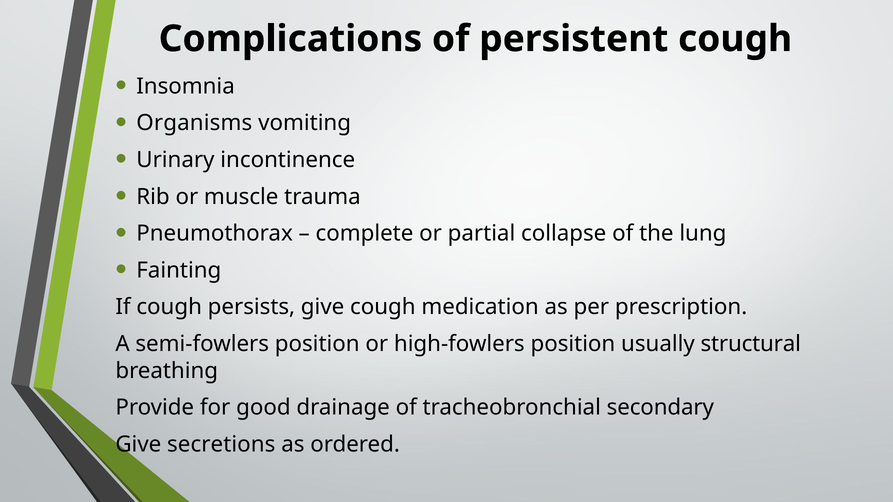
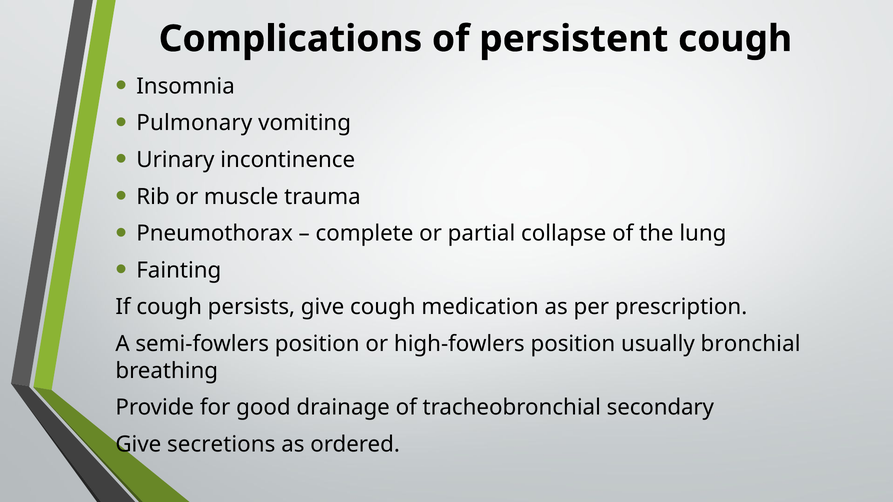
Organisms: Organisms -> Pulmonary
structural: structural -> bronchial
